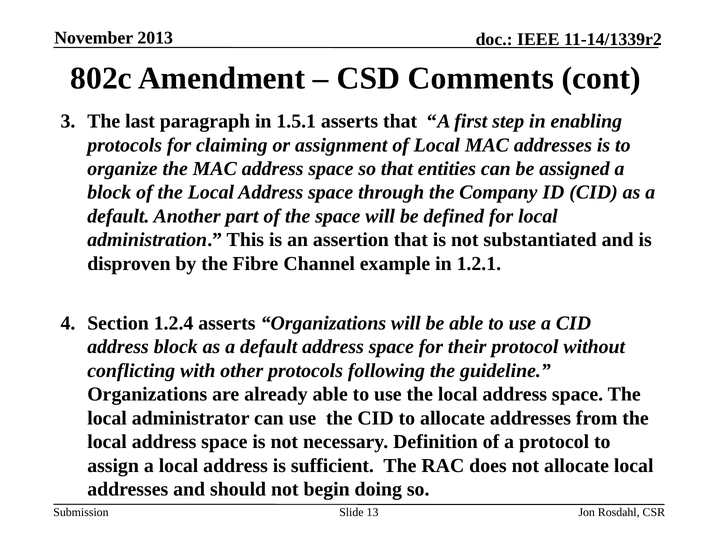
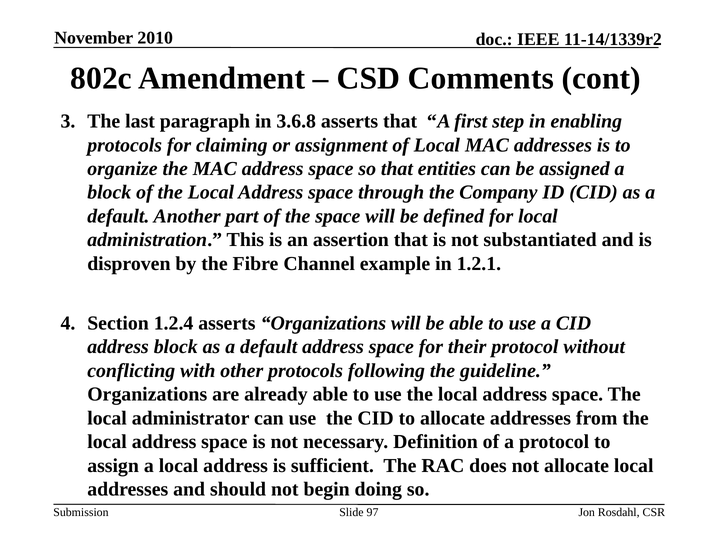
2013: 2013 -> 2010
1.5.1: 1.5.1 -> 3.6.8
13: 13 -> 97
